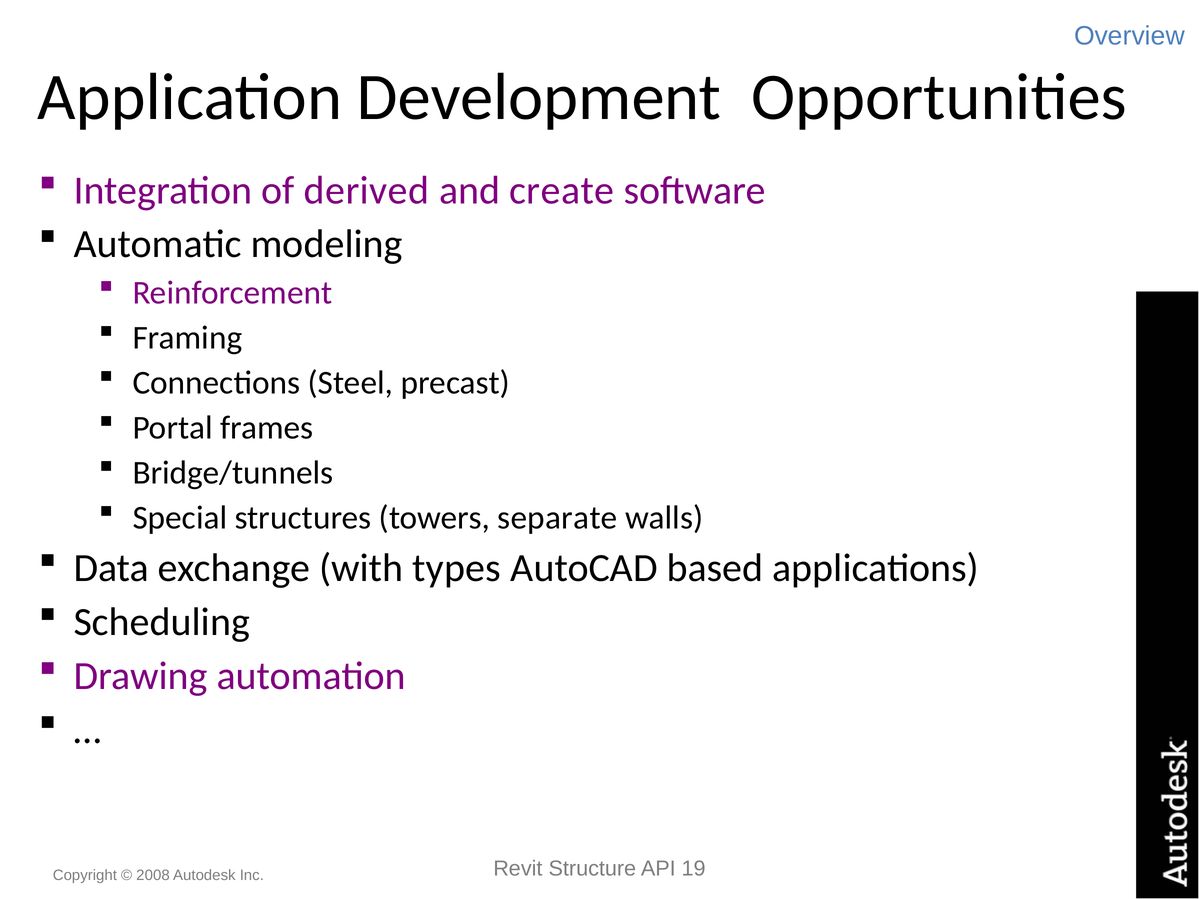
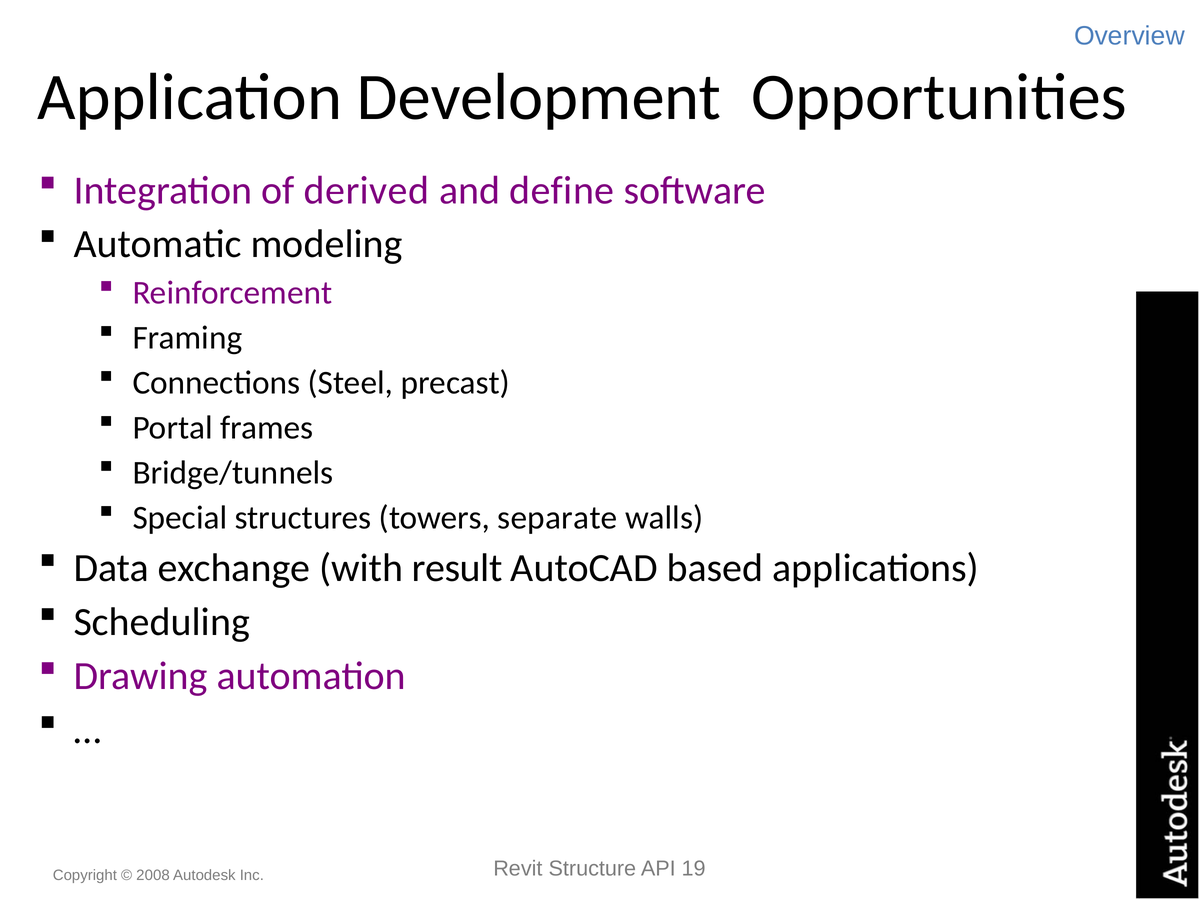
create: create -> define
types: types -> result
